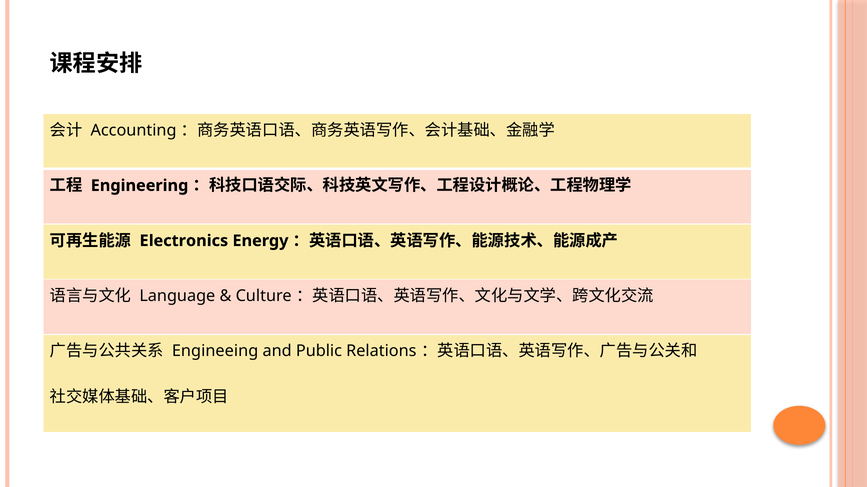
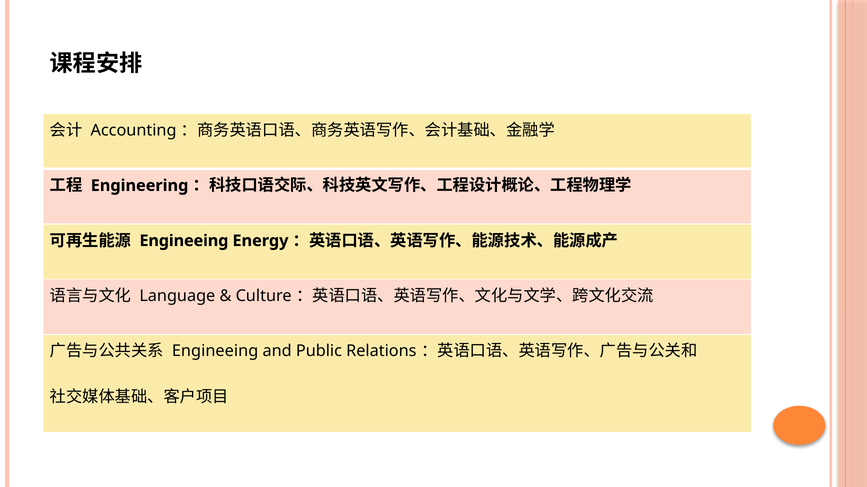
Electronics at (184, 241): Electronics -> Engineeing
